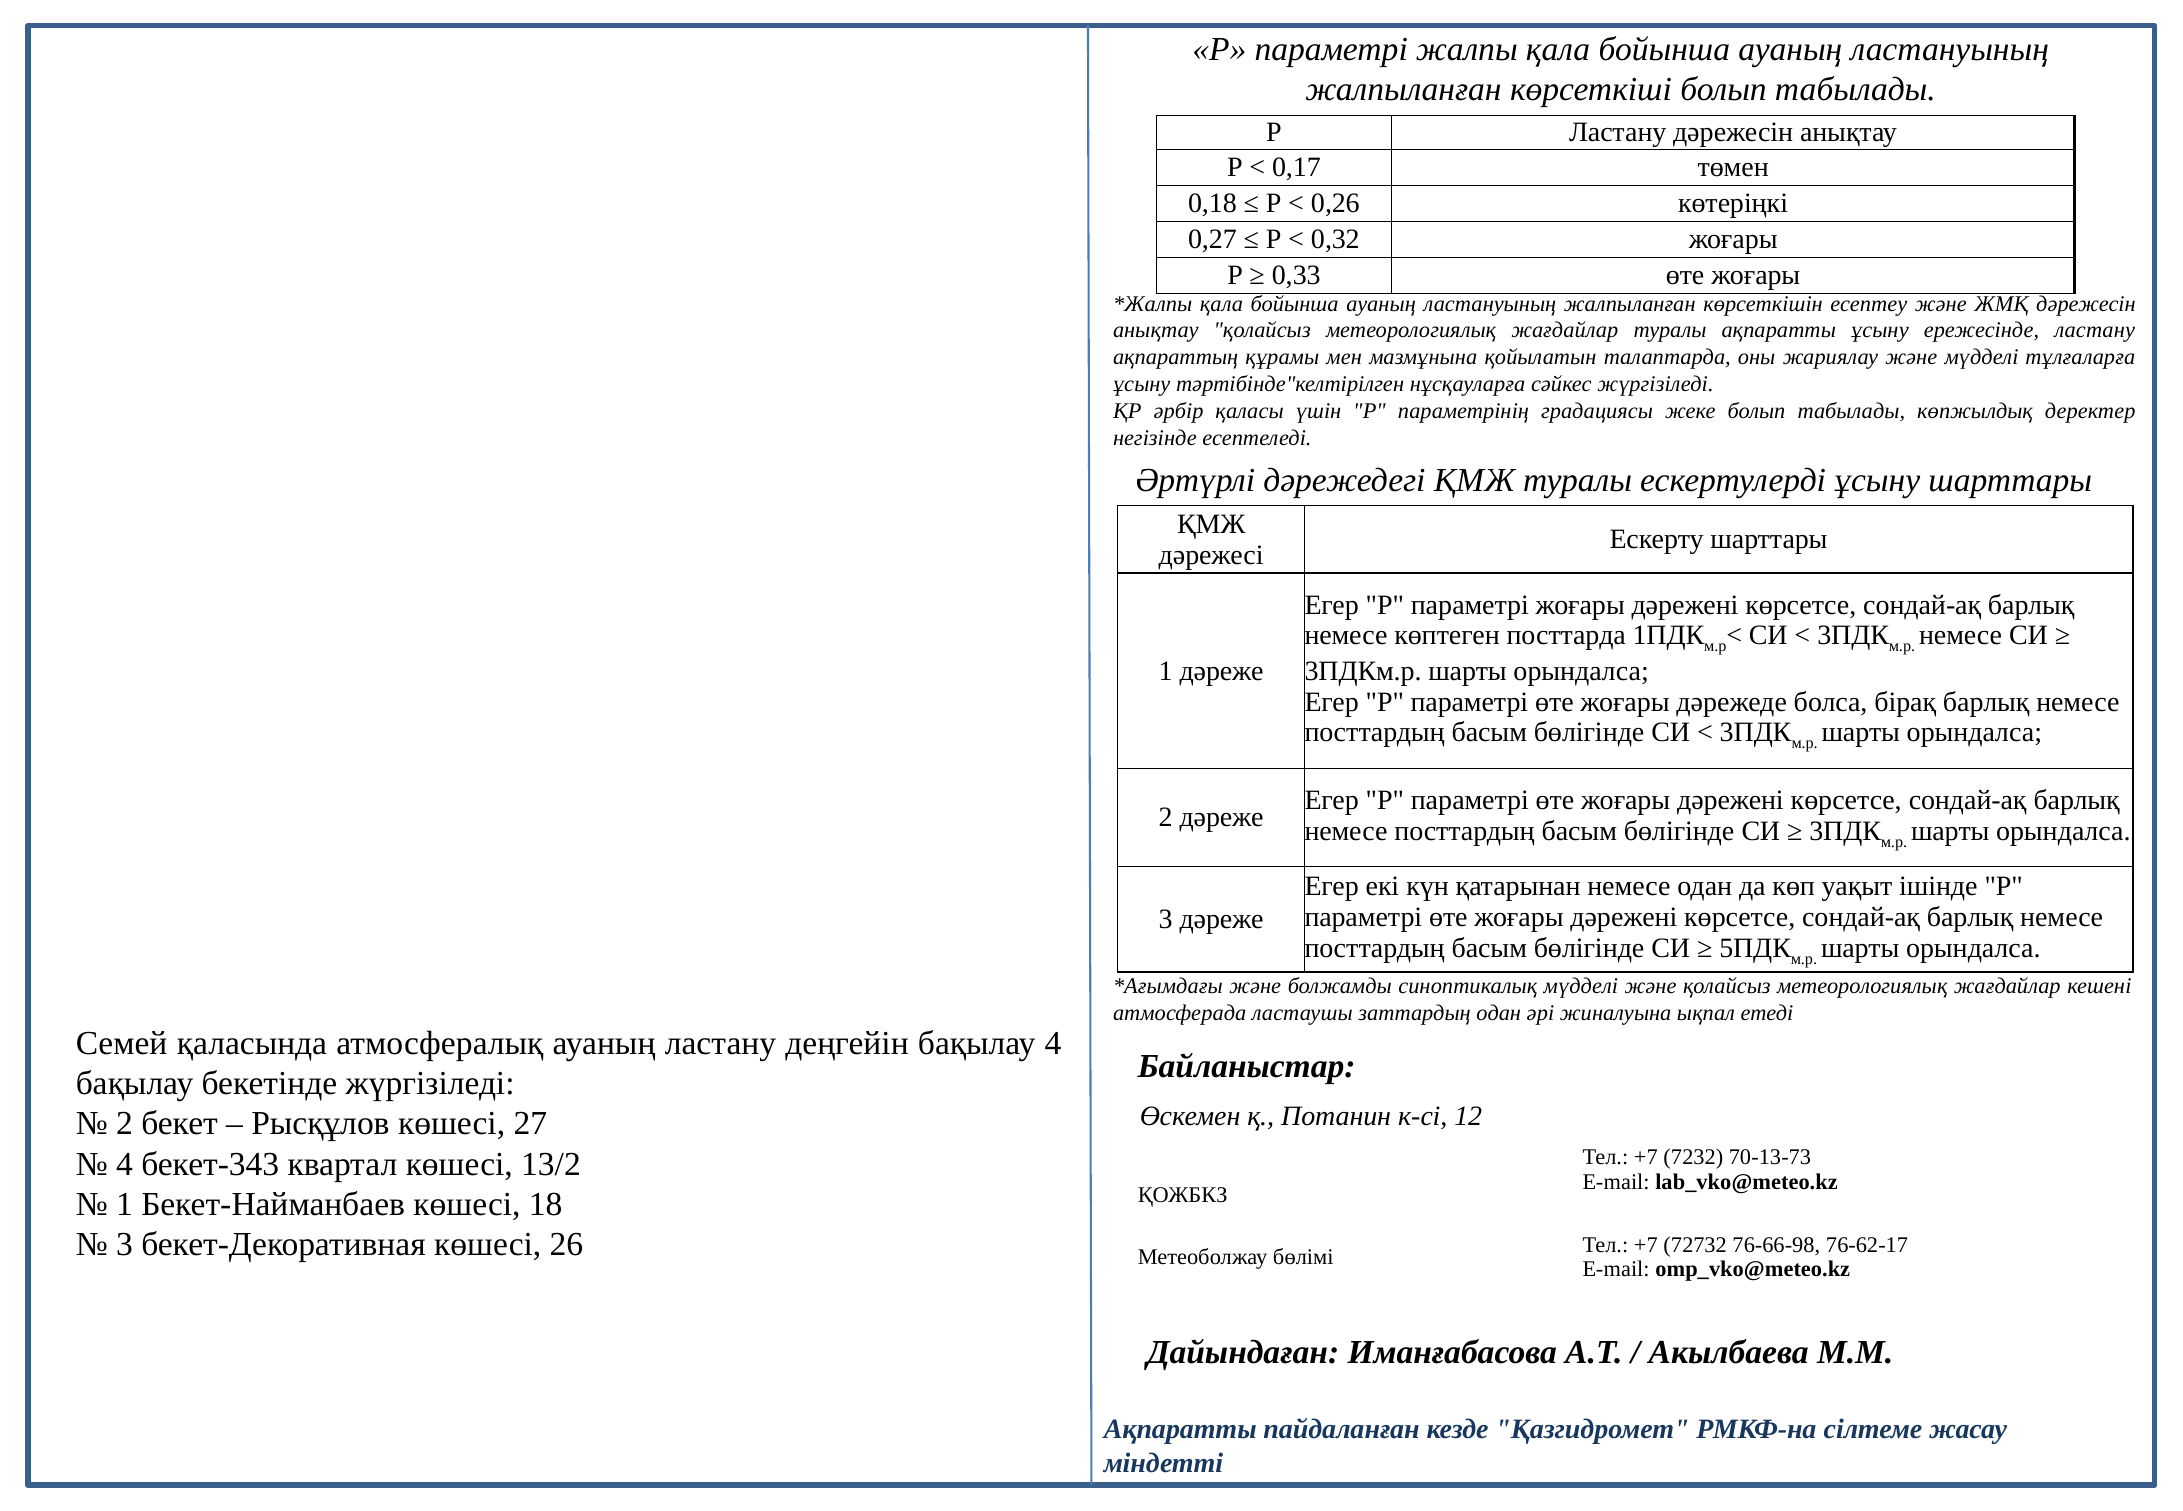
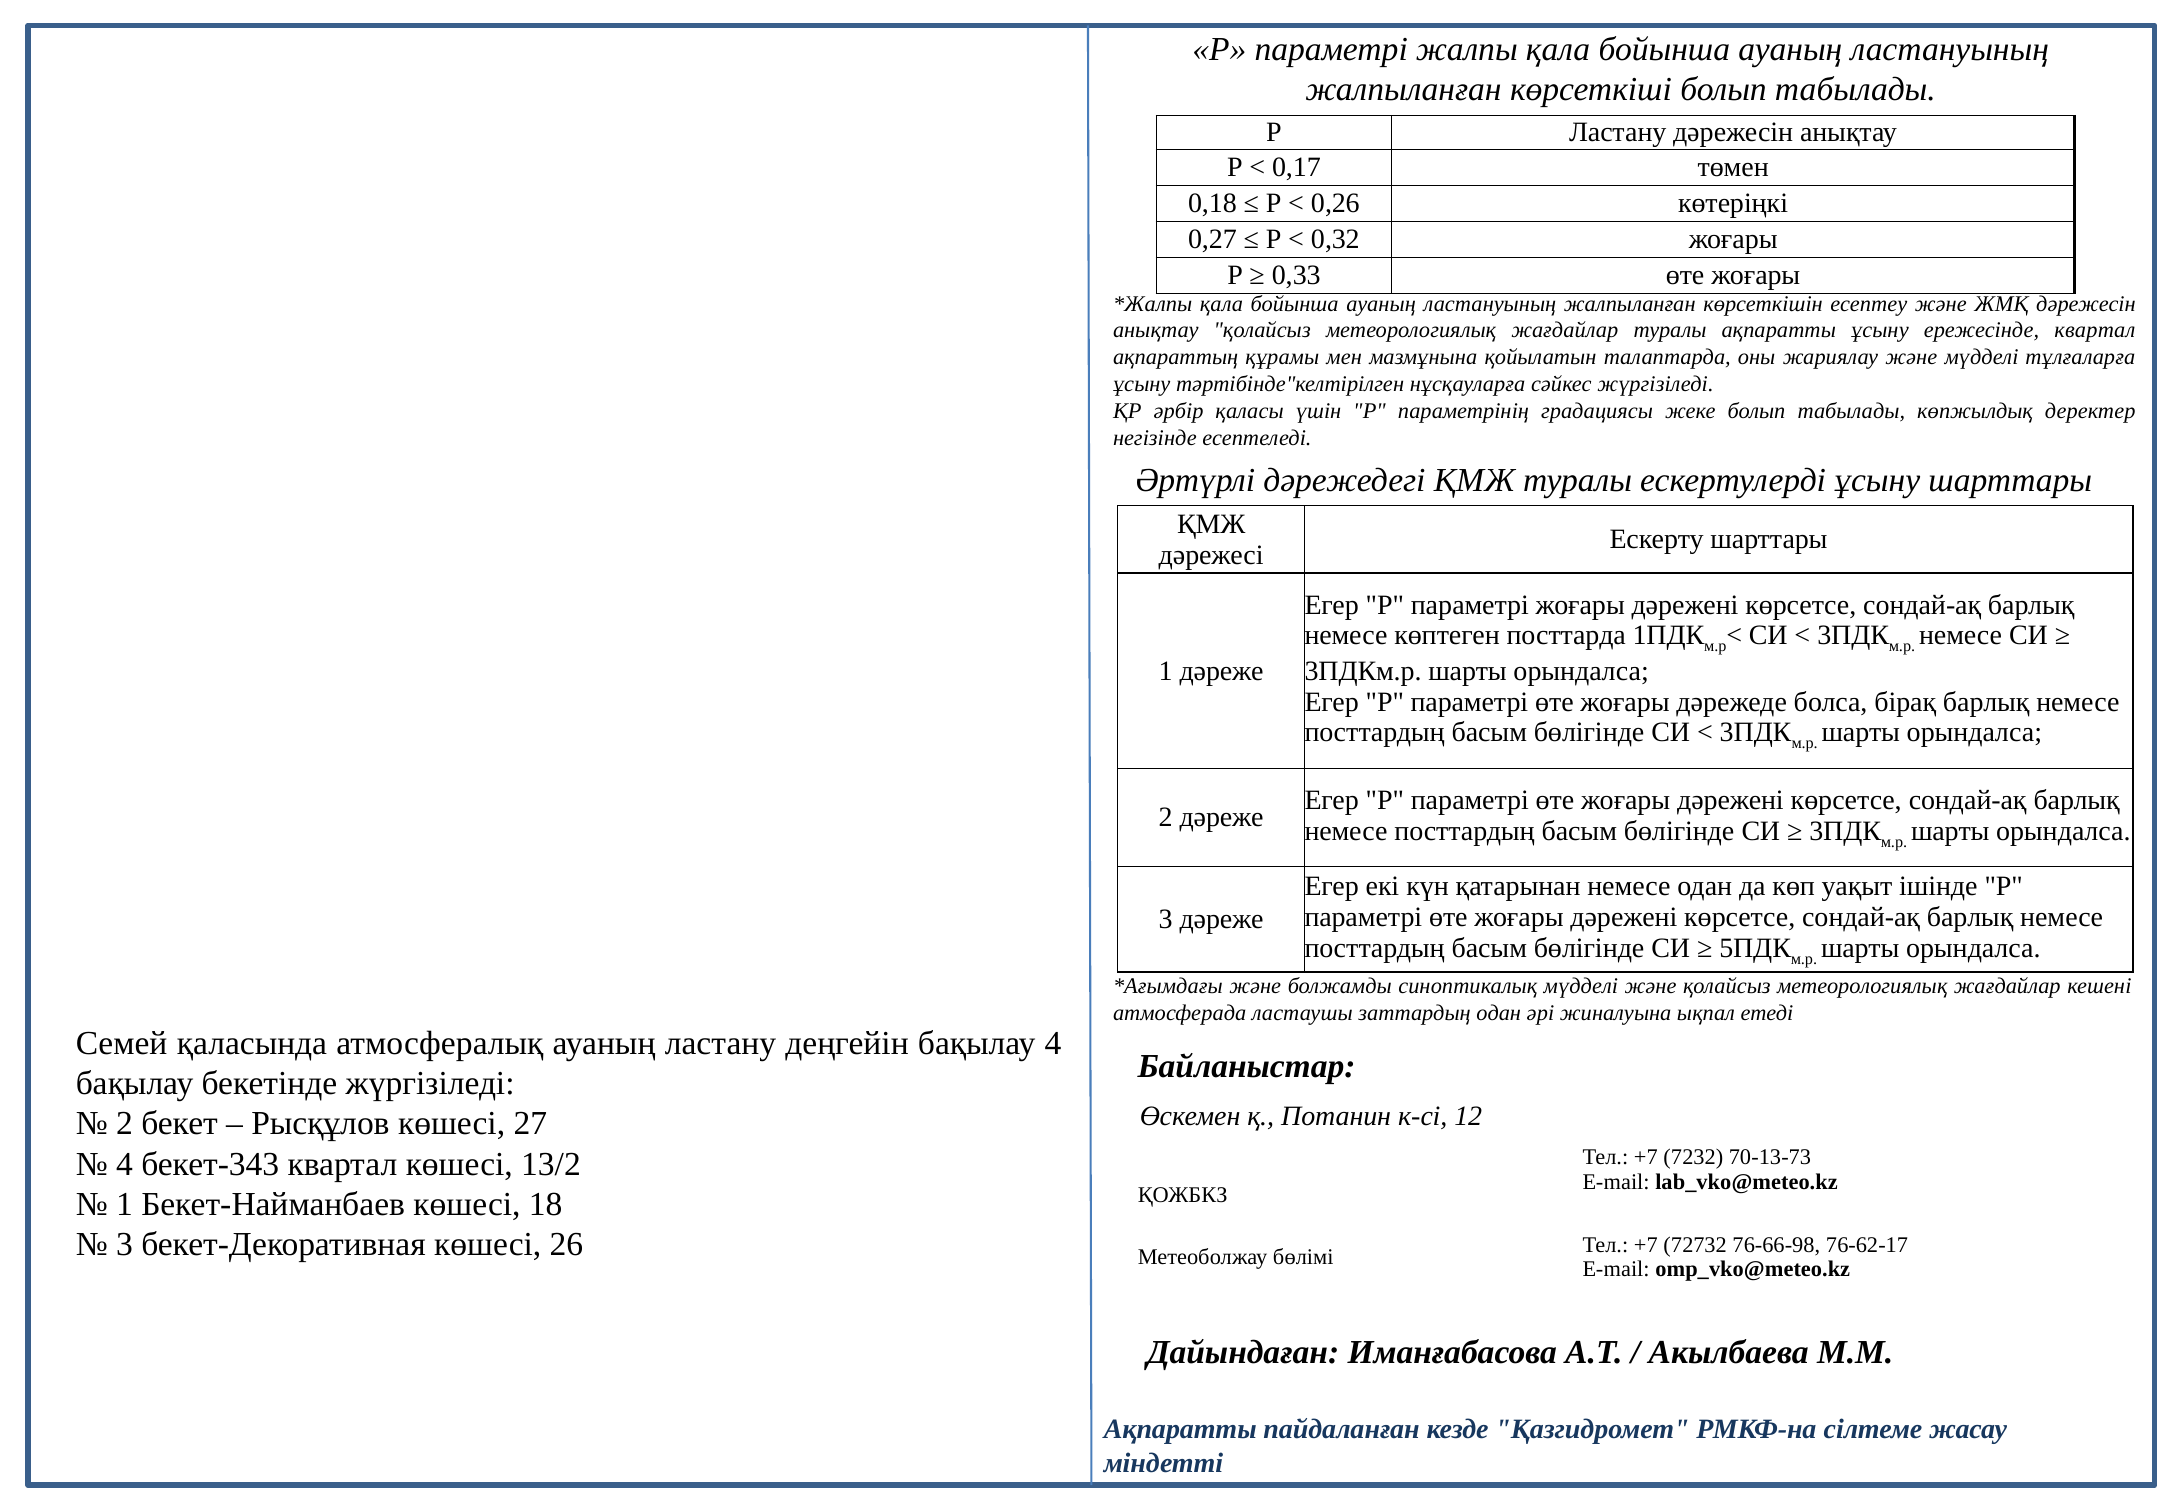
ережесінде ластану: ластану -> квартал
